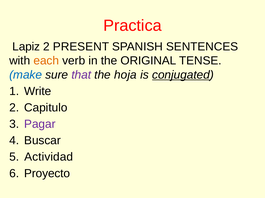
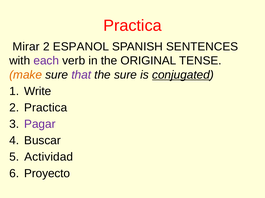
Lapiz: Lapiz -> Mirar
PRESENT: PRESENT -> ESPANOL
each colour: orange -> purple
make colour: blue -> orange
the hoja: hoja -> sure
2 Capitulo: Capitulo -> Practica
